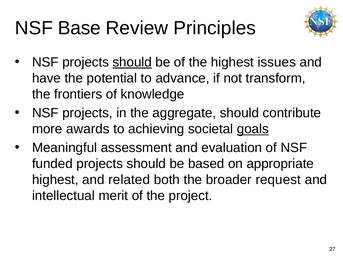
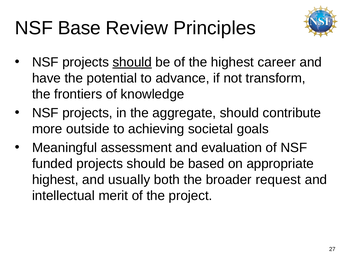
issues: issues -> career
awards: awards -> outside
goals underline: present -> none
related: related -> usually
